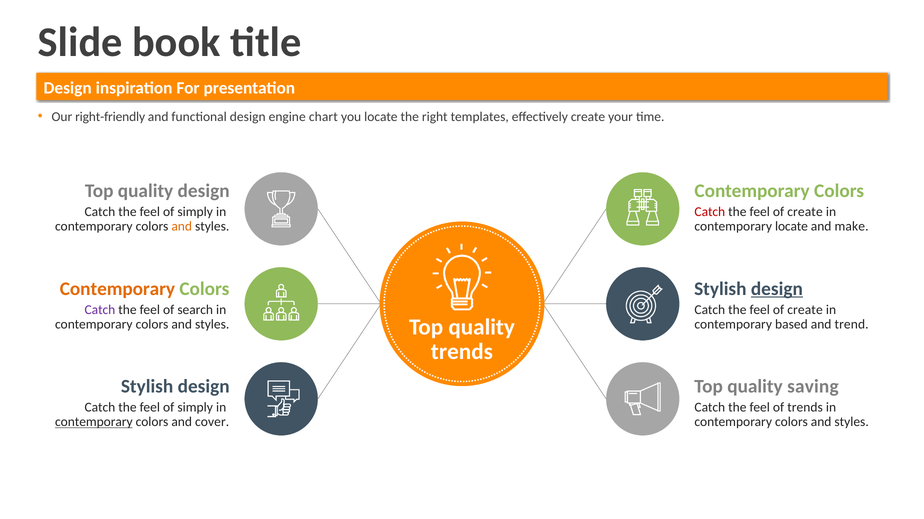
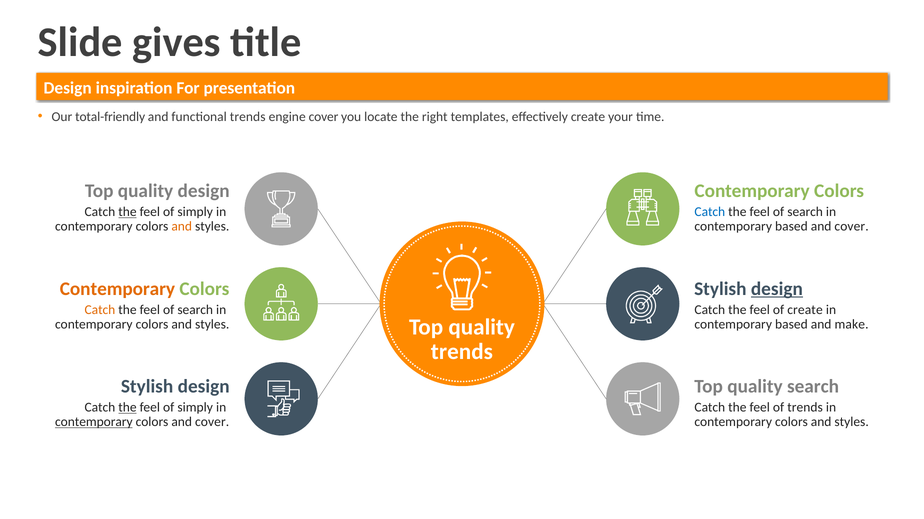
book: book -> gives
right-friendly: right-friendly -> total-friendly
functional design: design -> trends
engine chart: chart -> cover
the at (127, 212) underline: none -> present
Catch at (710, 212) colour: red -> blue
create at (805, 212): create -> search
locate at (791, 227): locate -> based
make at (852, 227): make -> cover
Catch at (100, 310) colour: purple -> orange
trend: trend -> make
quality saving: saving -> search
the at (127, 408) underline: none -> present
